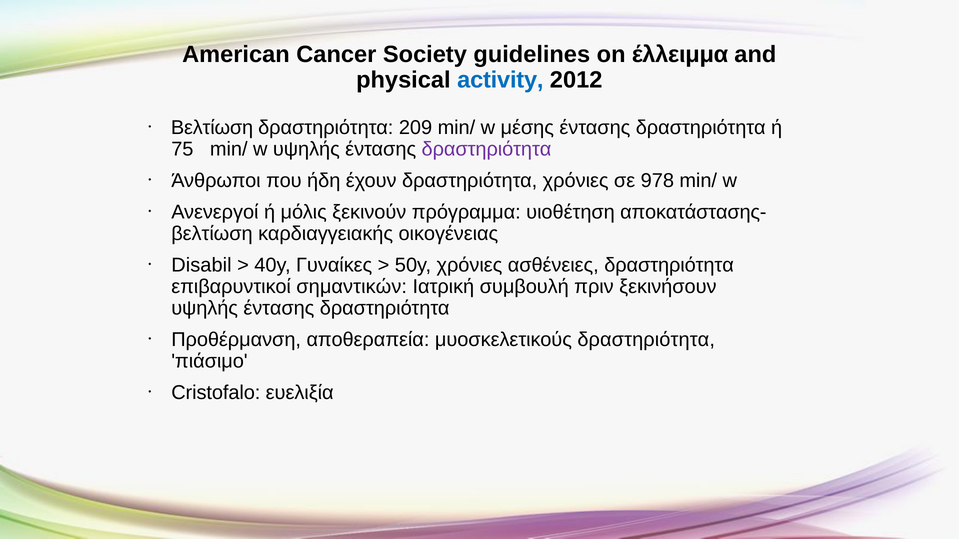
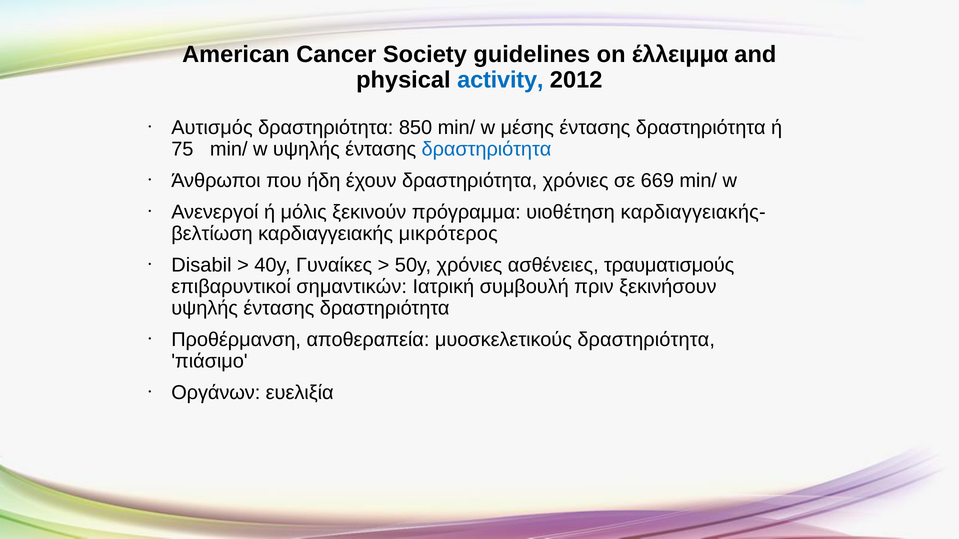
Βελτίωση at (212, 128): Βελτίωση -> Αυτισμός
209: 209 -> 850
δραστηριότητα at (487, 149) colour: purple -> blue
978: 978 -> 669
αποκατάστασης-: αποκατάστασης- -> καρδιαγγειακής-
οικογένειας: οικογένειας -> μικρότερος
ασθένειες δραστηριότητα: δραστηριότητα -> τραυματισμούς
Cristofalo: Cristofalo -> Οργάνων
